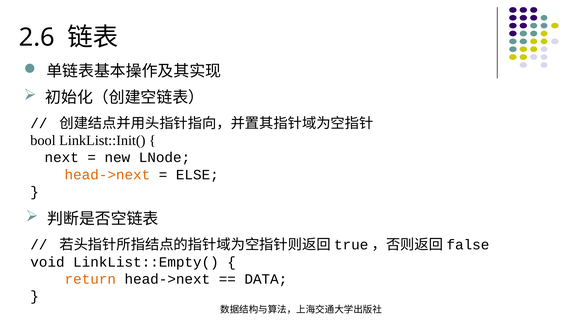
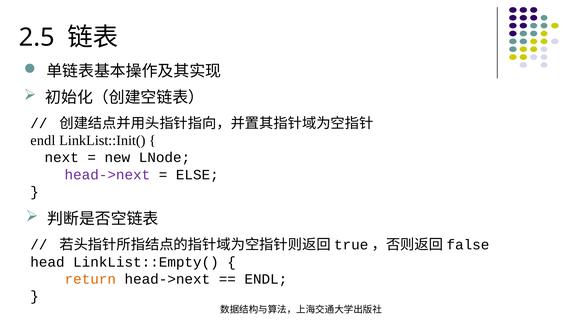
2.6: 2.6 -> 2.5
bool at (43, 141): bool -> endl
head->next at (107, 175) colour: orange -> purple
void: void -> head
DATA at (266, 279): DATA -> ENDL
